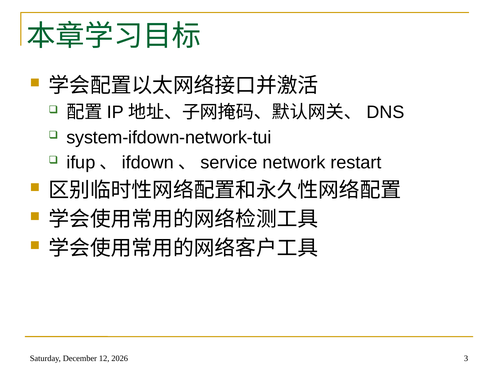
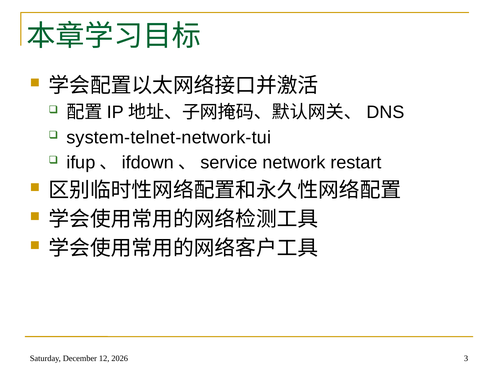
system-ifdown-network-tui: system-ifdown-network-tui -> system-telnet-network-tui
